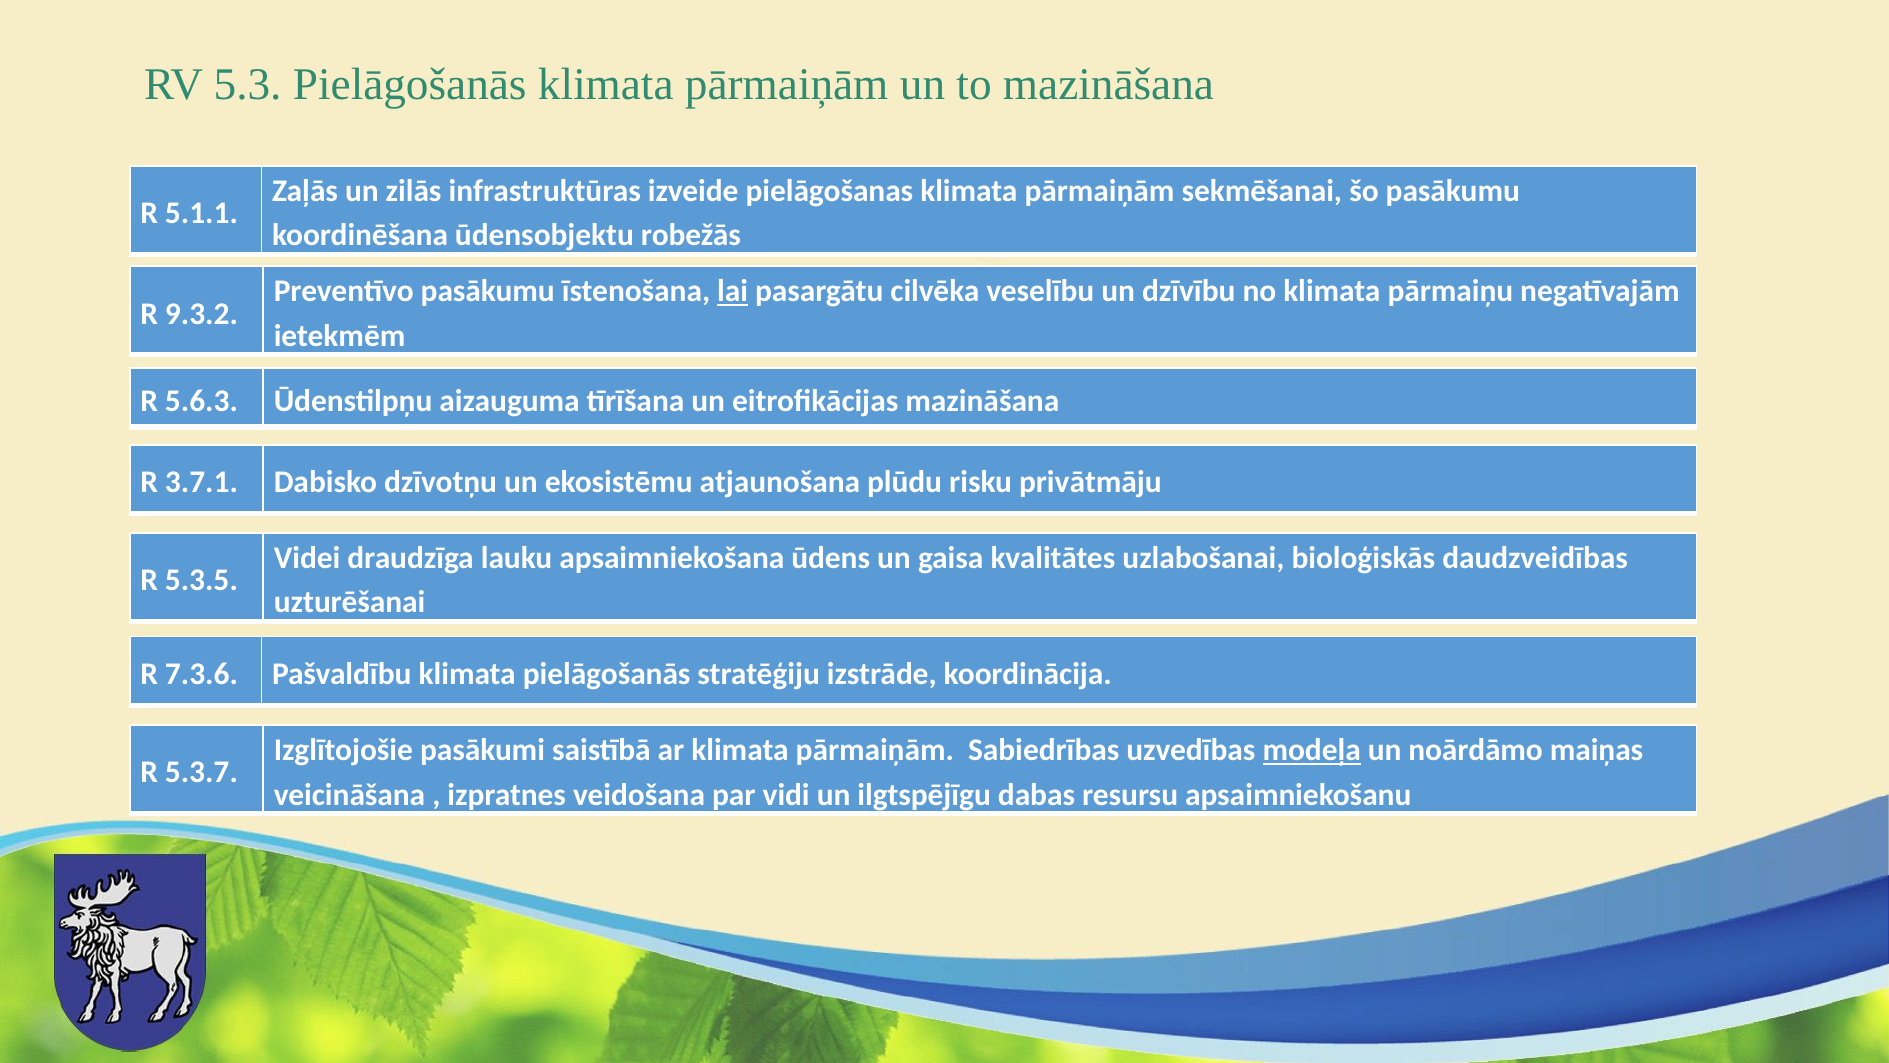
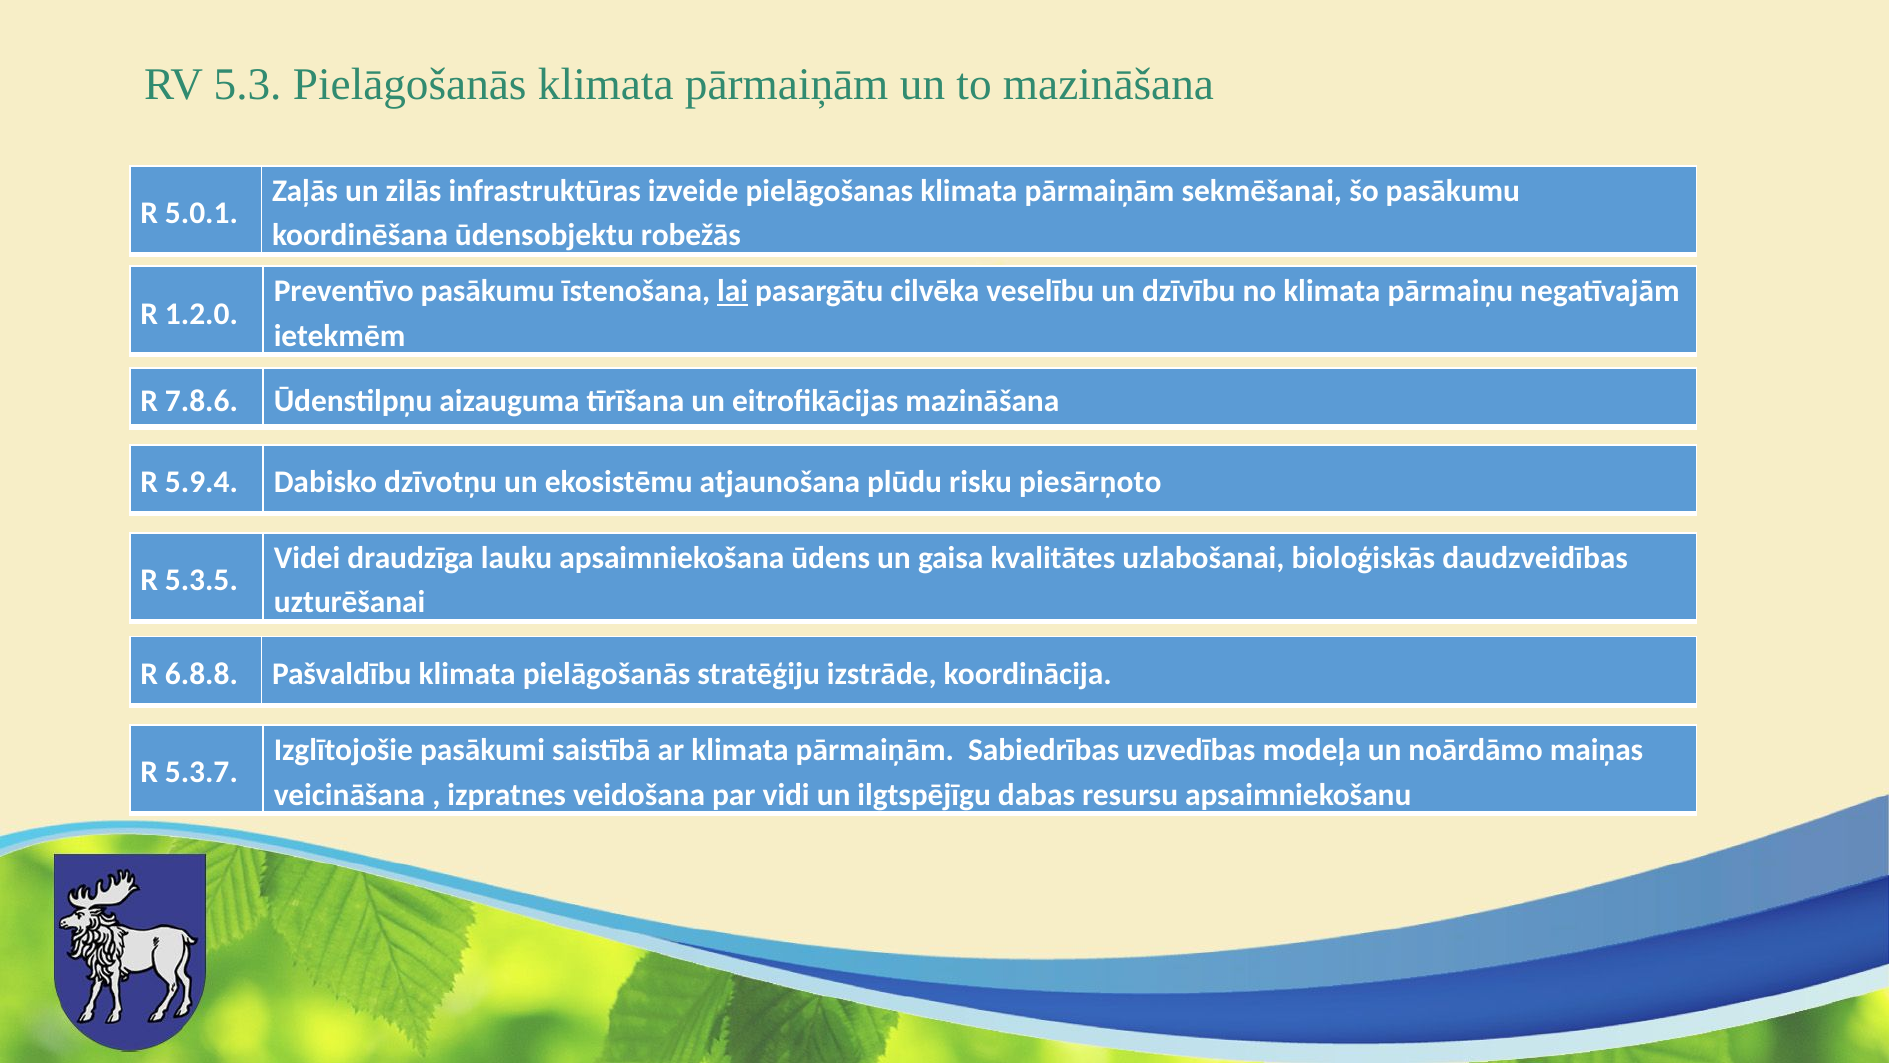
5.1.1: 5.1.1 -> 5.0.1
9.3.2: 9.3.2 -> 1.2.0
5.6.3: 5.6.3 -> 7.8.6
3.7.1: 3.7.1 -> 5.9.4
privātmāju: privātmāju -> piesārņoto
7.3.6: 7.3.6 -> 6.8.8
modeļa underline: present -> none
